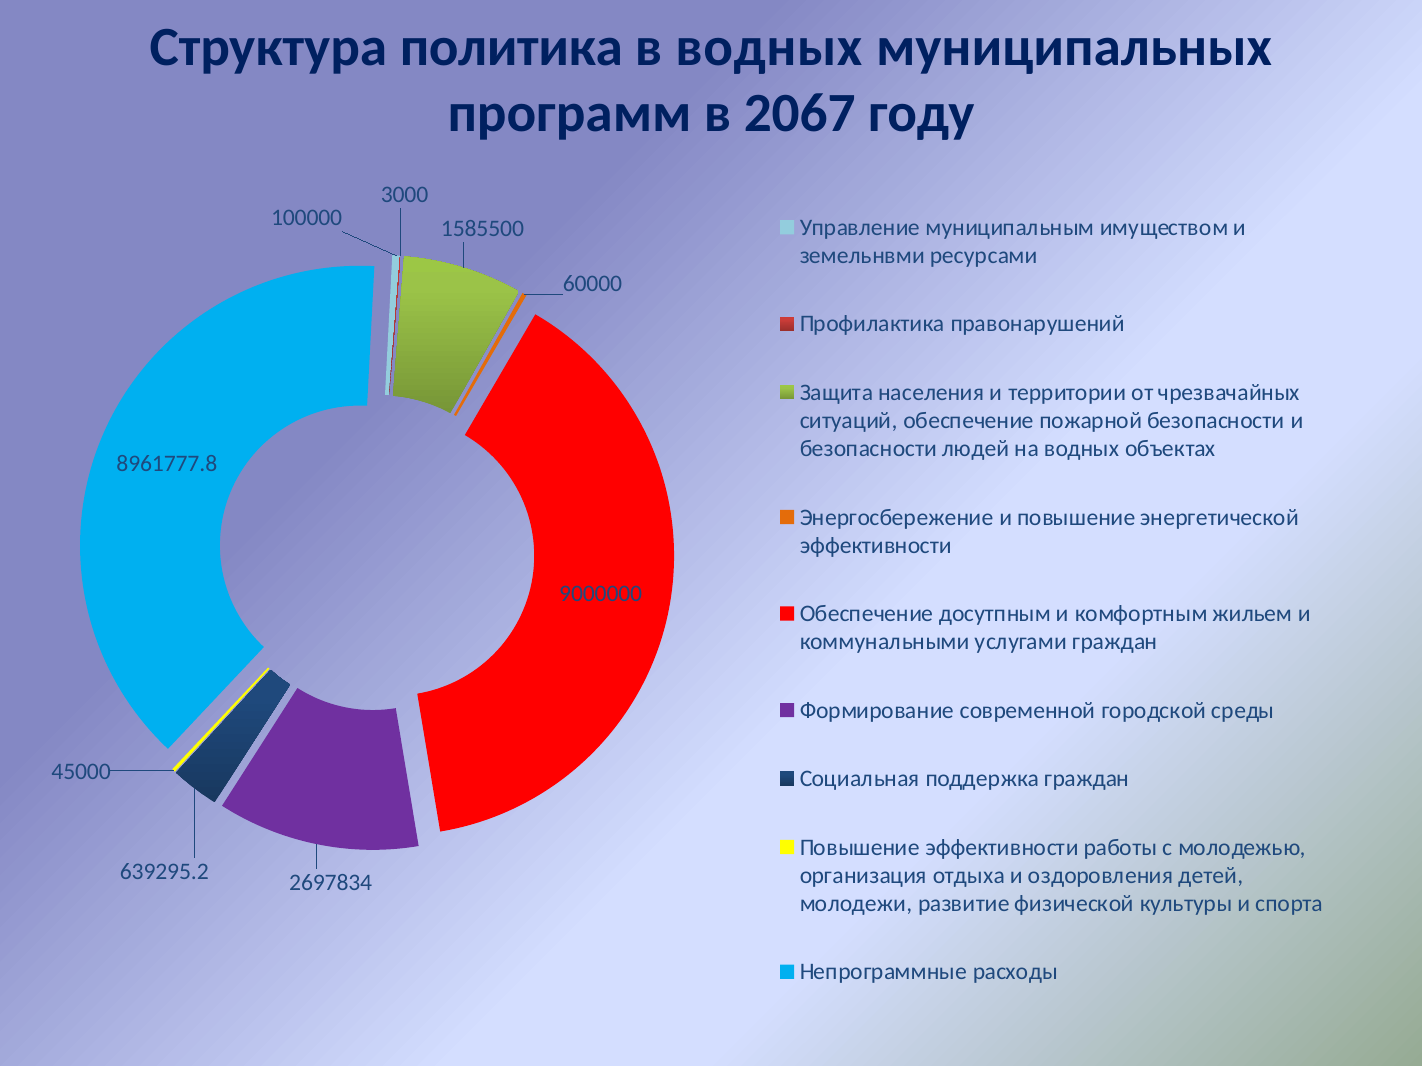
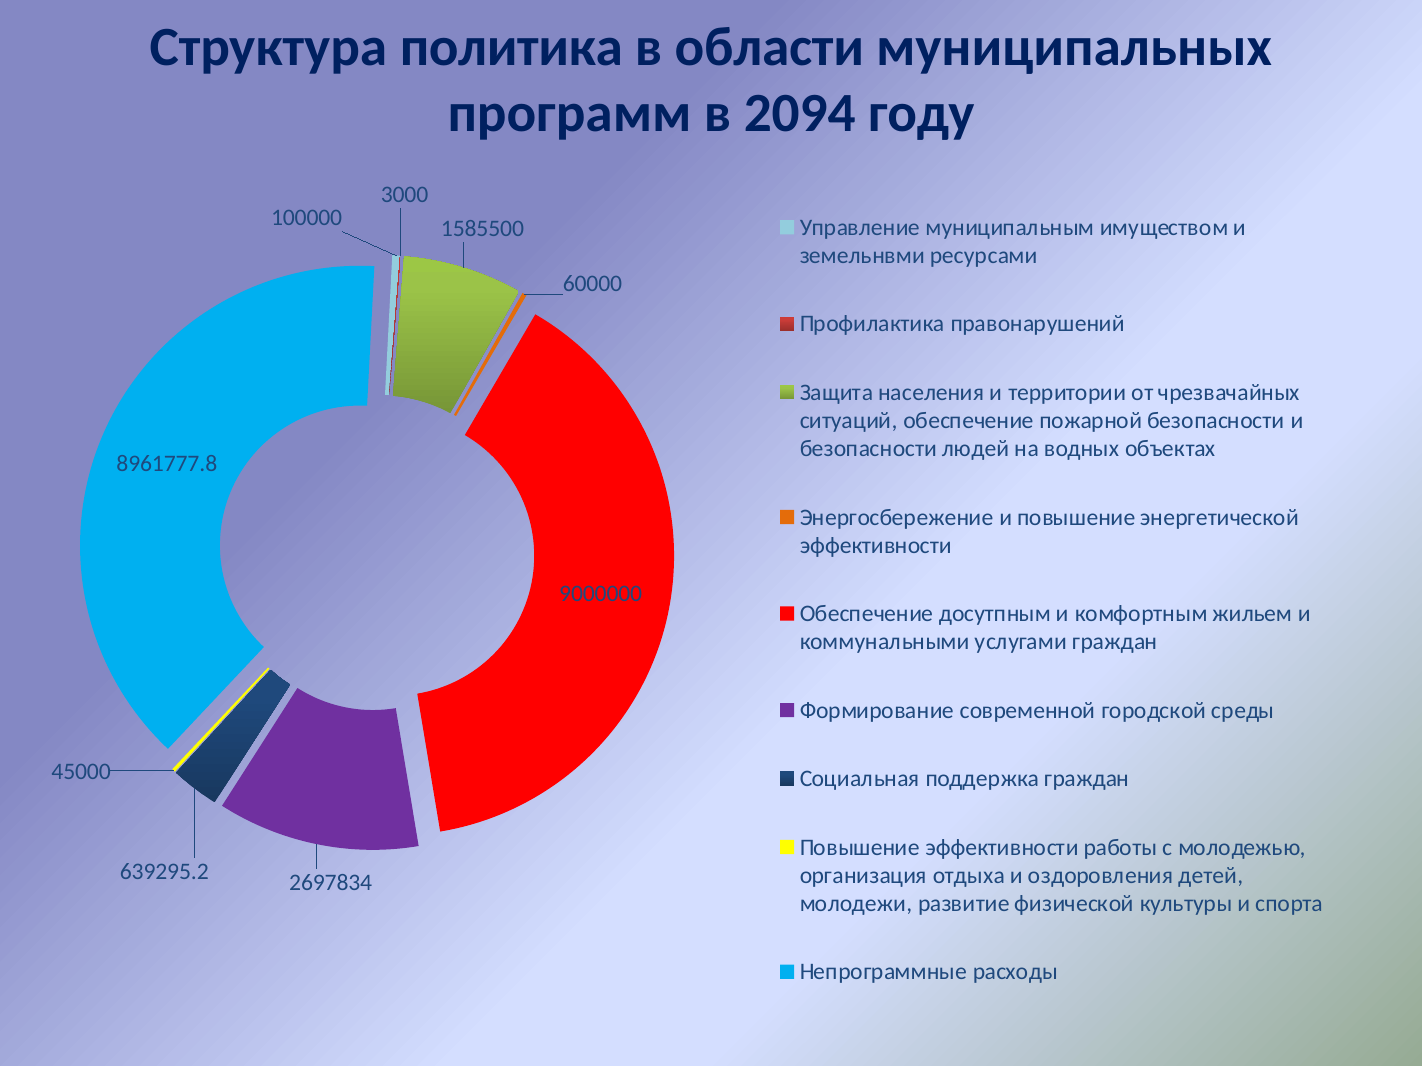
в водных: водных -> области
2067: 2067 -> 2094
